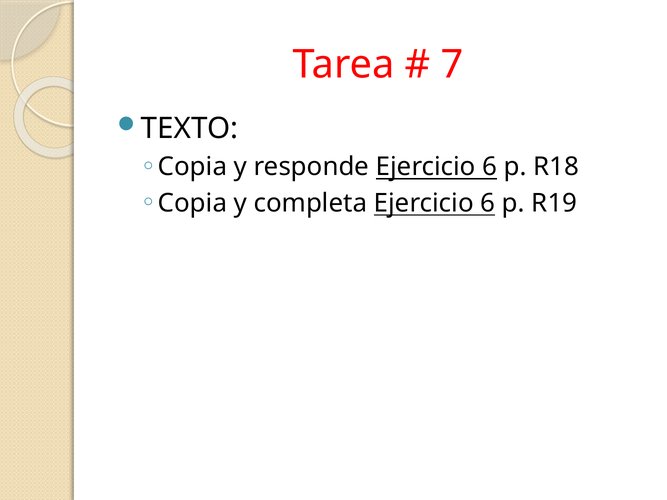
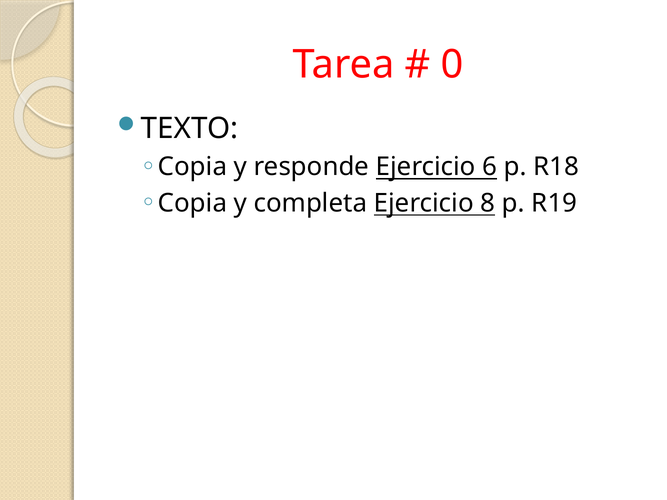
7: 7 -> 0
completa Ejercicio 6: 6 -> 8
